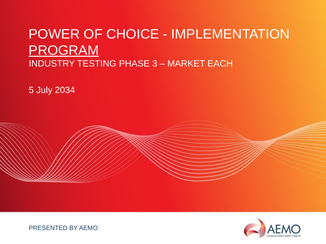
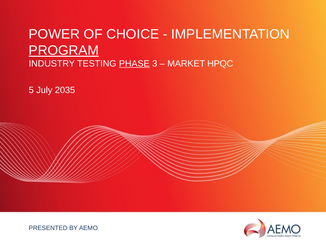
PHASE underline: none -> present
EACH: EACH -> HPQC
2034: 2034 -> 2035
